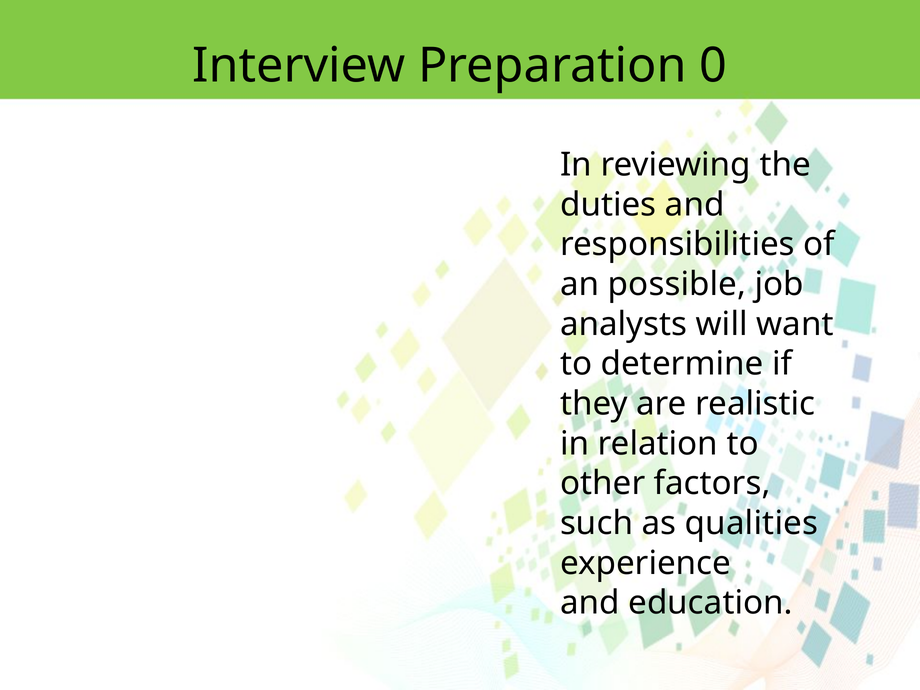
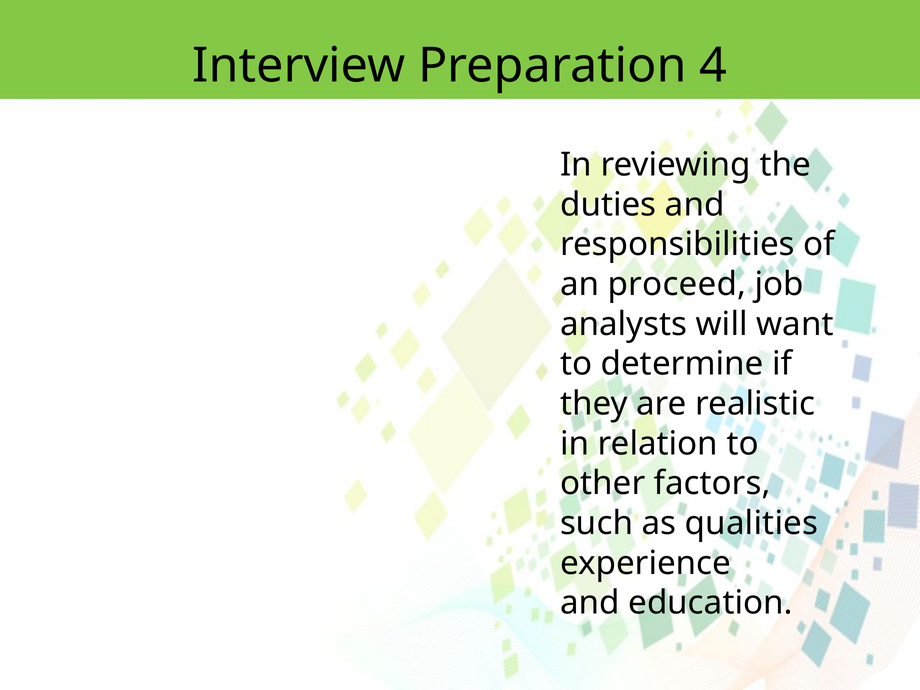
0: 0 -> 4
possible: possible -> proceed
